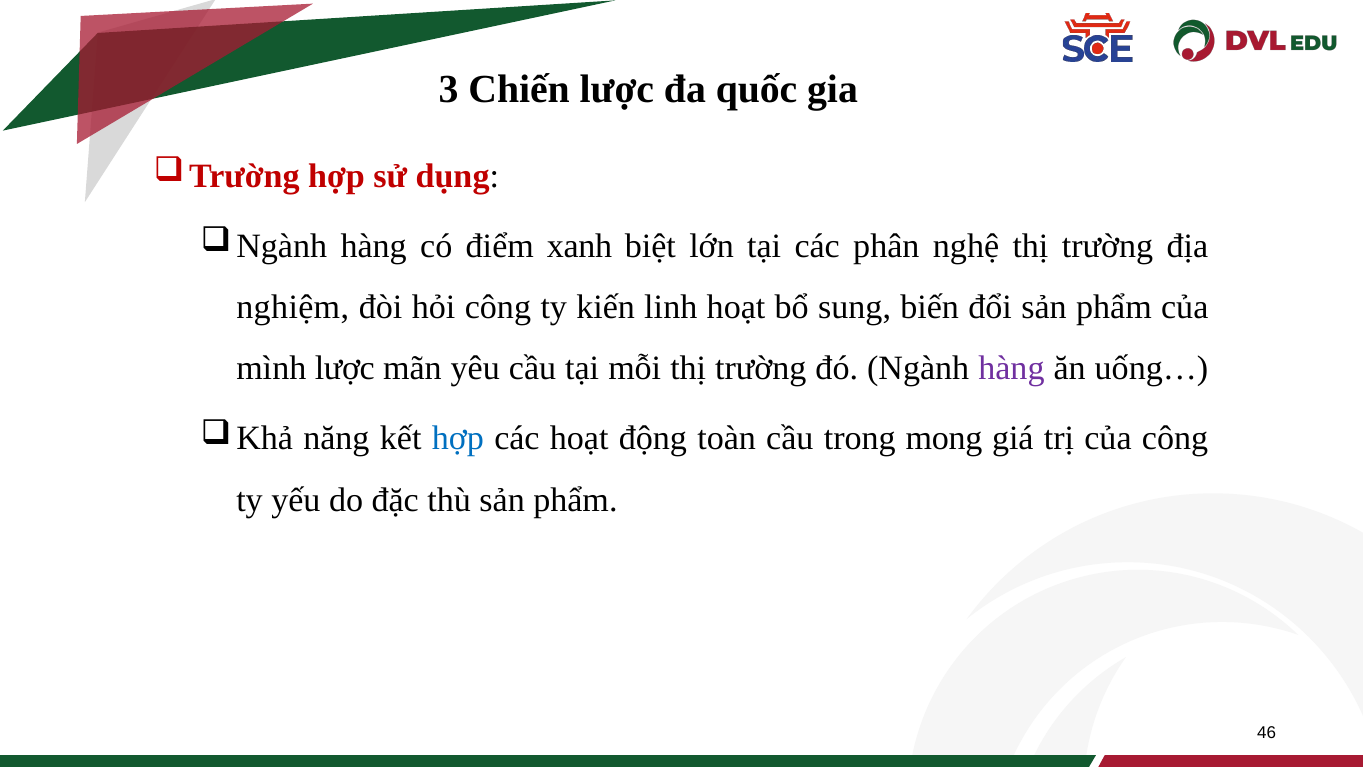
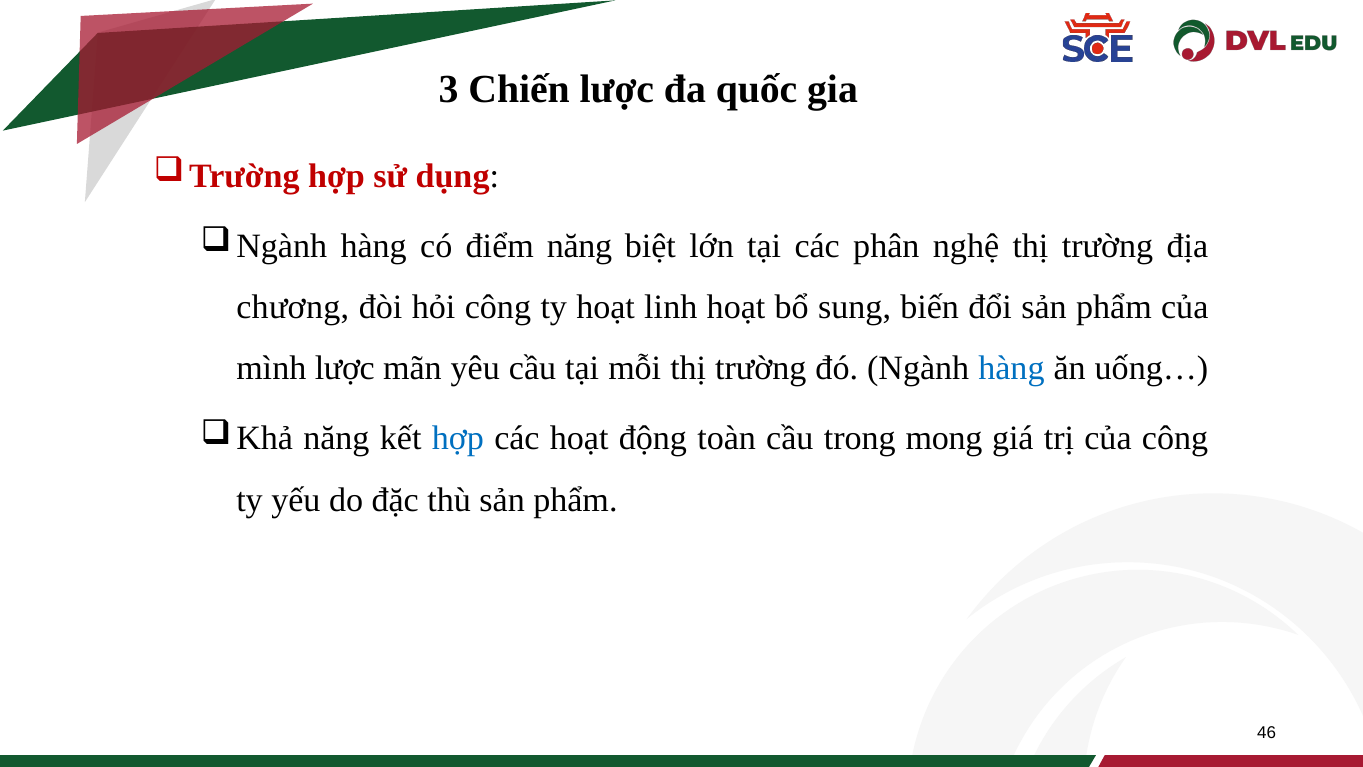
điểm xanh: xanh -> năng
nghiệm: nghiệm -> chương
ty kiến: kiến -> hoạt
hàng at (1011, 369) colour: purple -> blue
